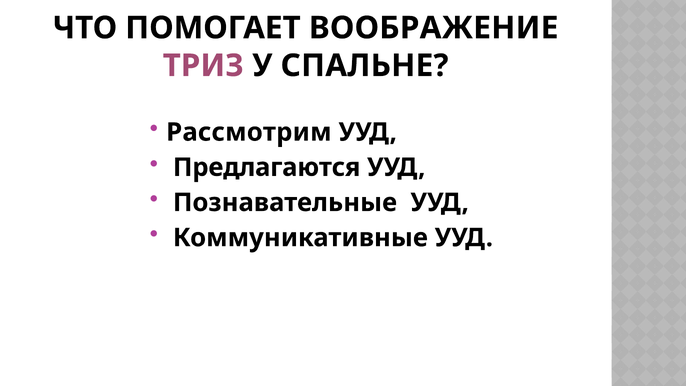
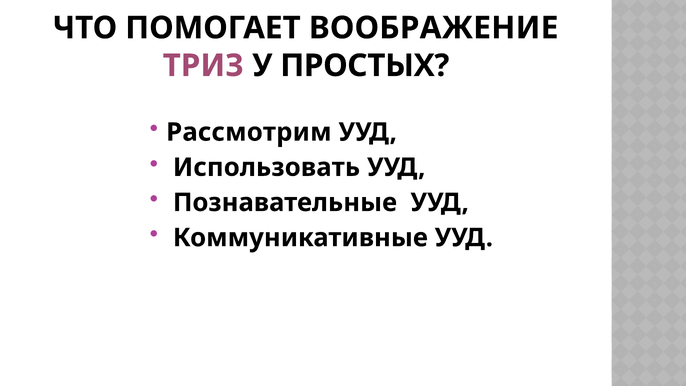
СПАЛЬНЕ: СПАЛЬНЕ -> ПРОСТЫХ
Предлагаются: Предлагаются -> Использовать
